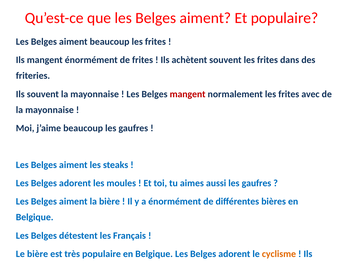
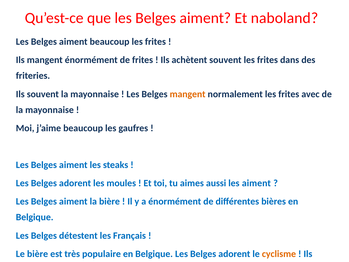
Et populaire: populaire -> naboland
mangent at (188, 94) colour: red -> orange
aussi les gaufres: gaufres -> aiment
